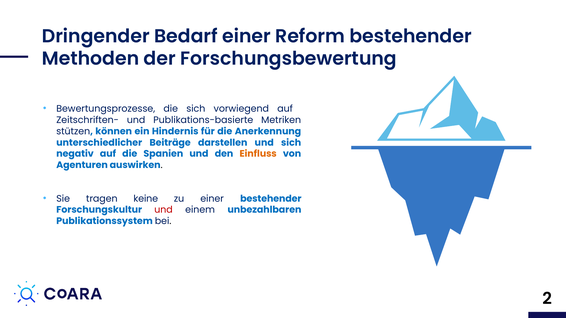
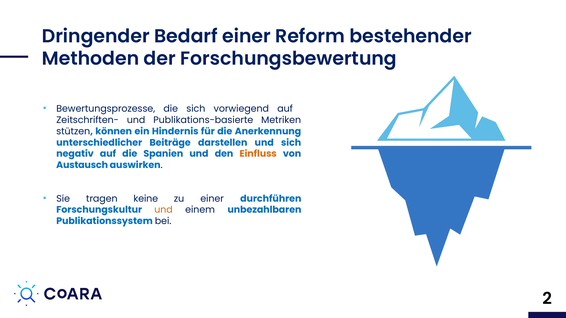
Agenturen: Agenturen -> Austausch
einer bestehender: bestehender -> durchführen
und at (163, 210) colour: red -> orange
